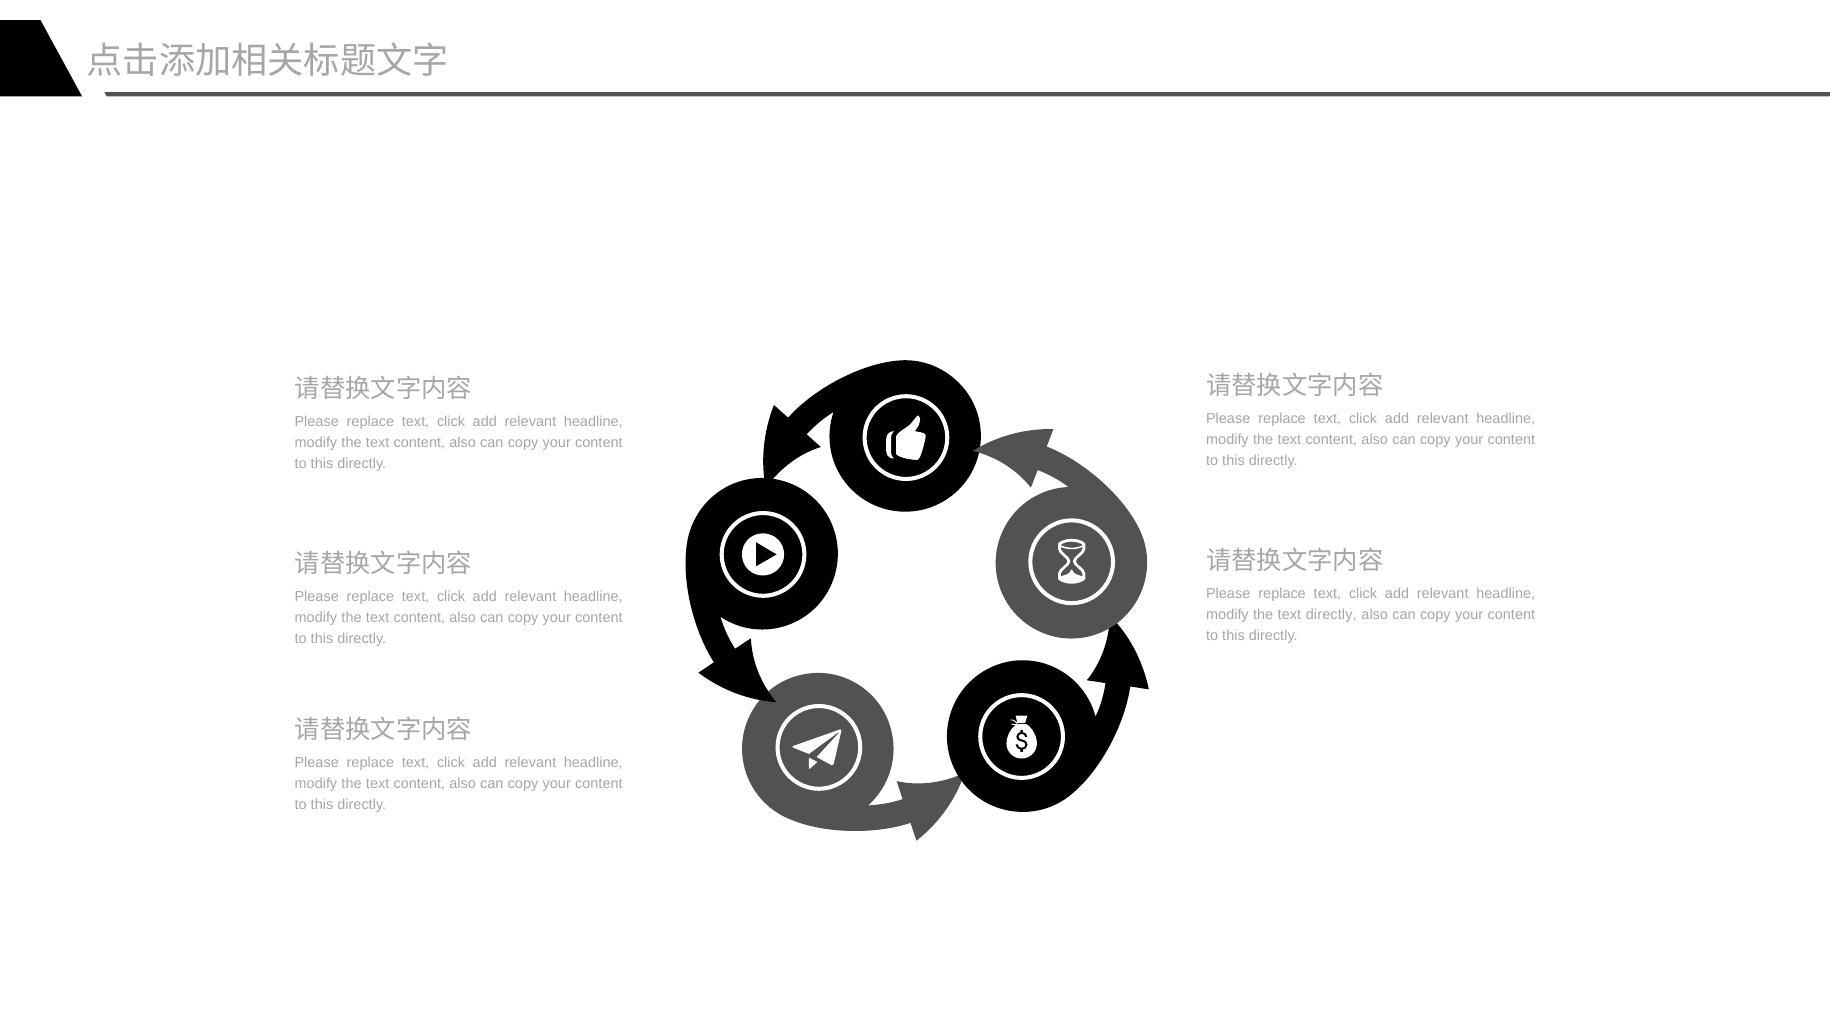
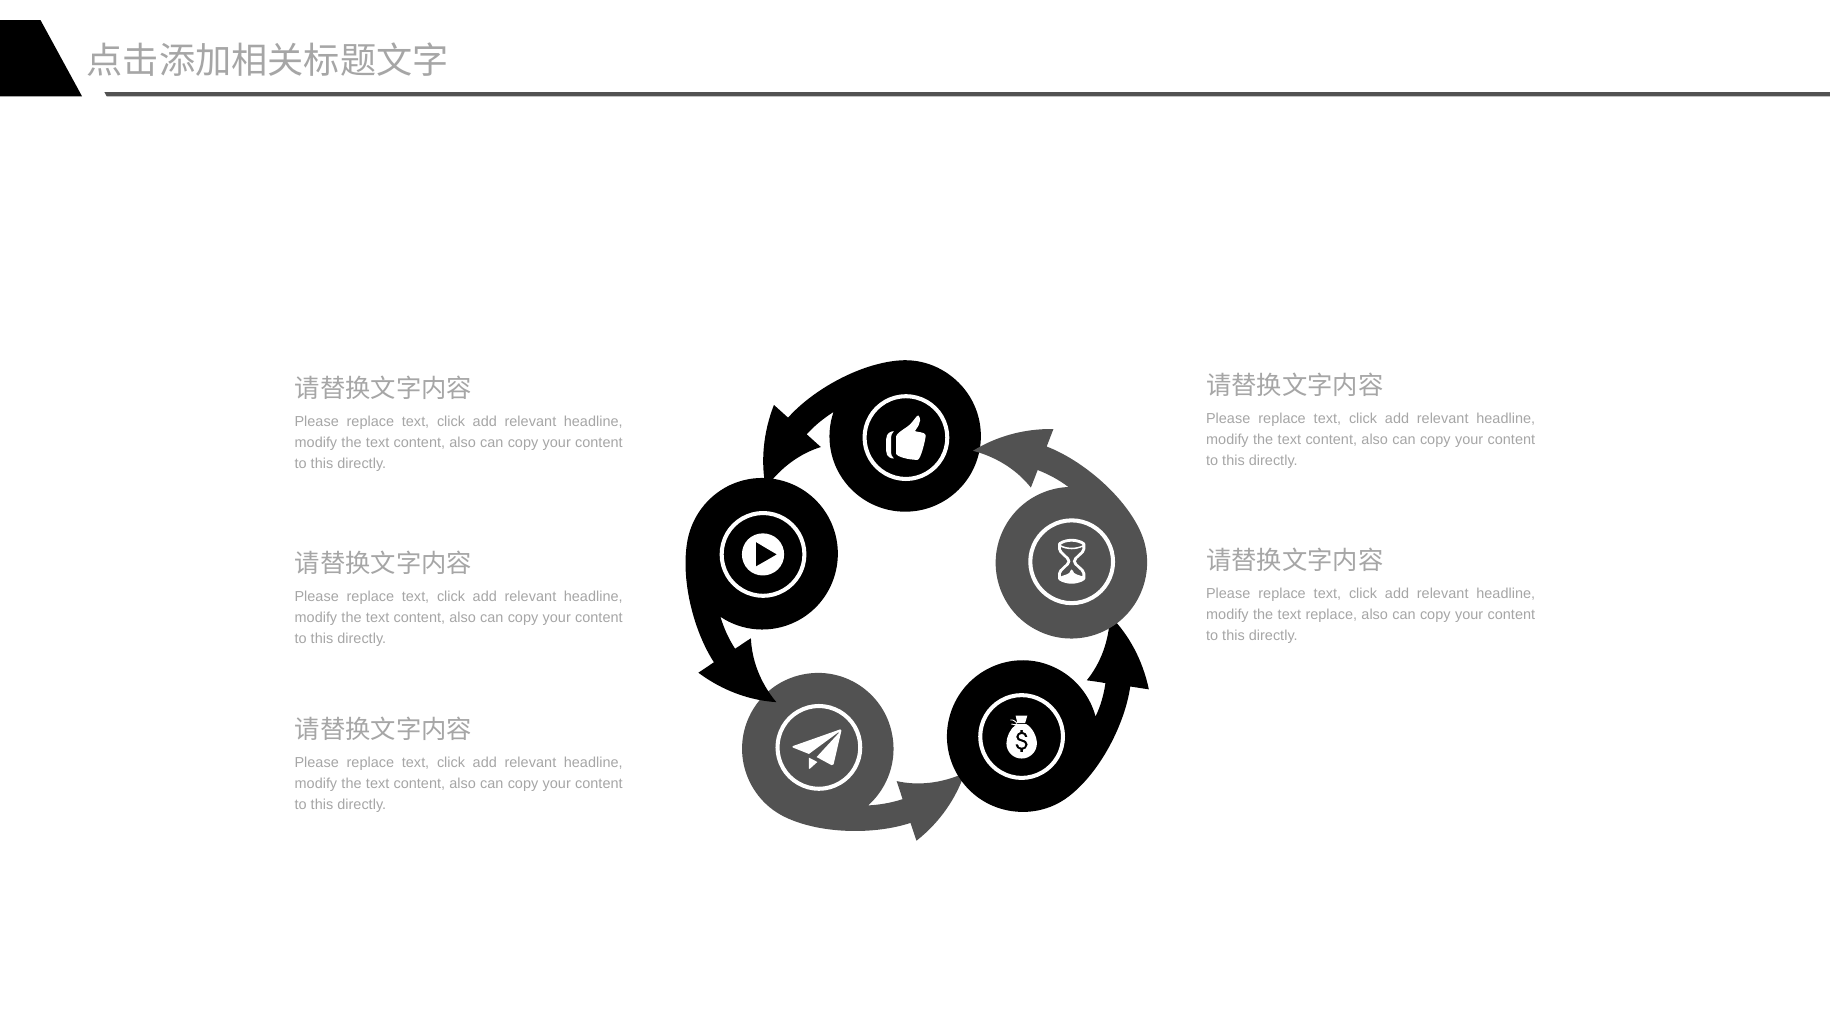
text directly: directly -> replace
